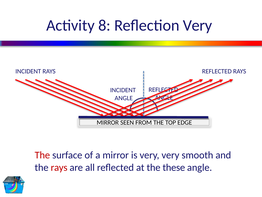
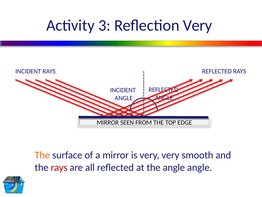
8: 8 -> 3
The at (42, 155) colour: red -> orange
the these: these -> angle
